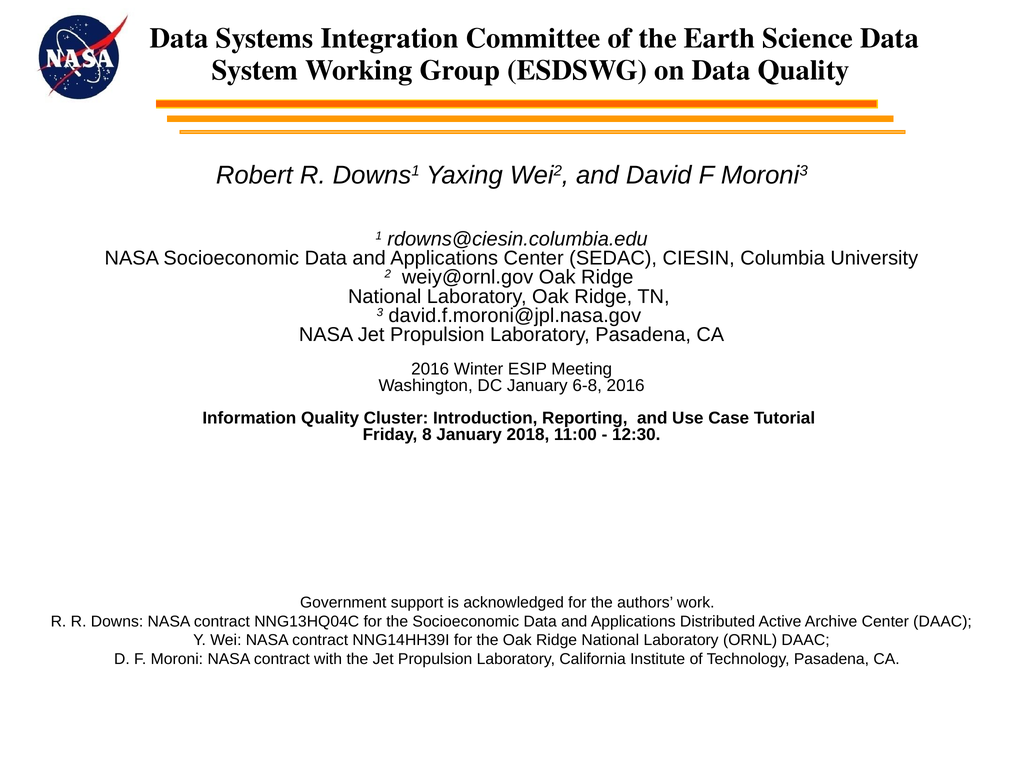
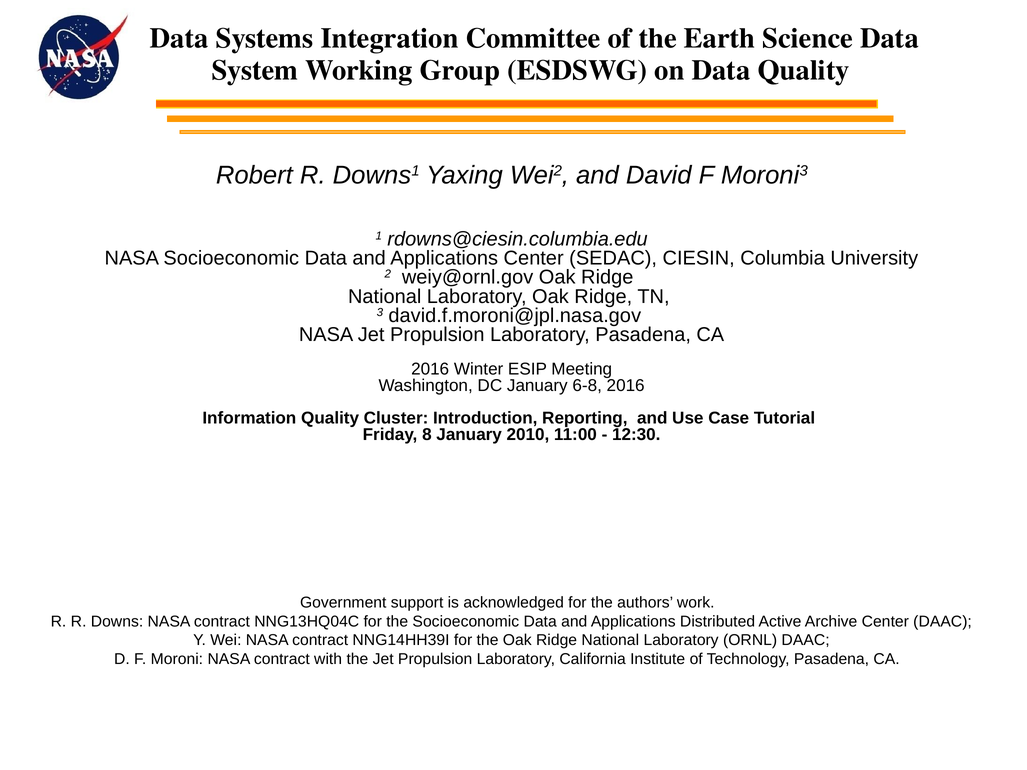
2018: 2018 -> 2010
